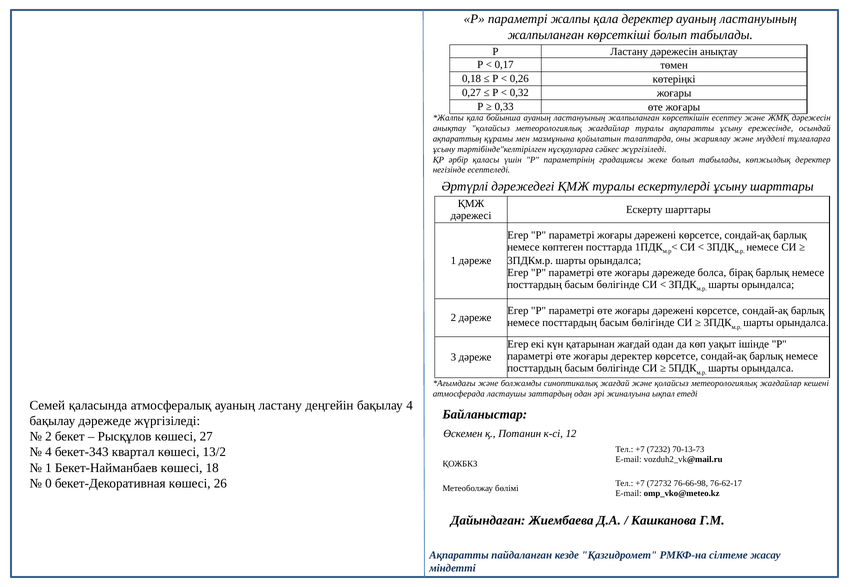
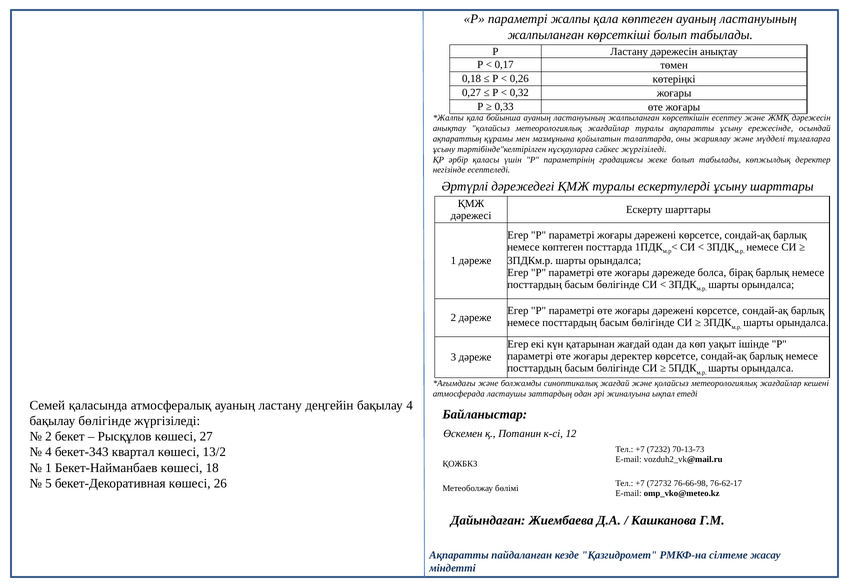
қала деректер: деректер -> көптеген
бақылау дәрежеде: дәрежеде -> бөлігінде
0: 0 -> 5
